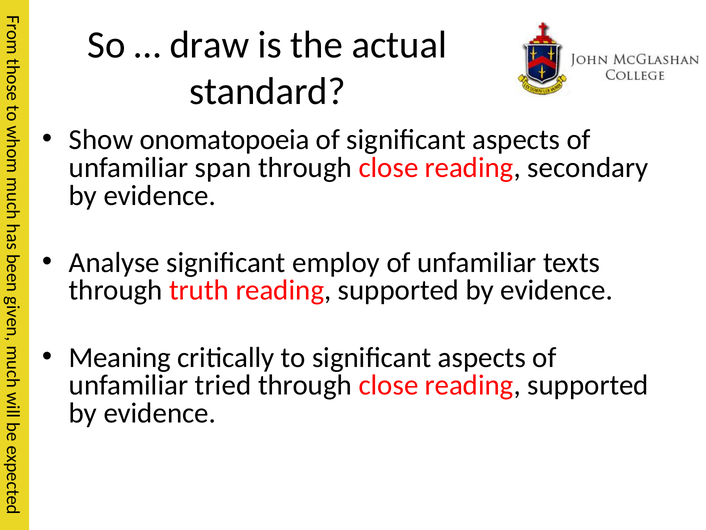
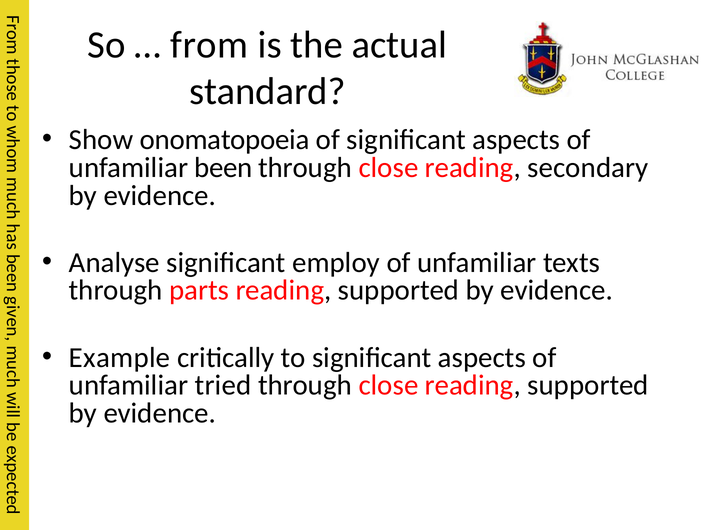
draw: draw -> from
span: span -> been
truth: truth -> parts
Meaning: Meaning -> Example
